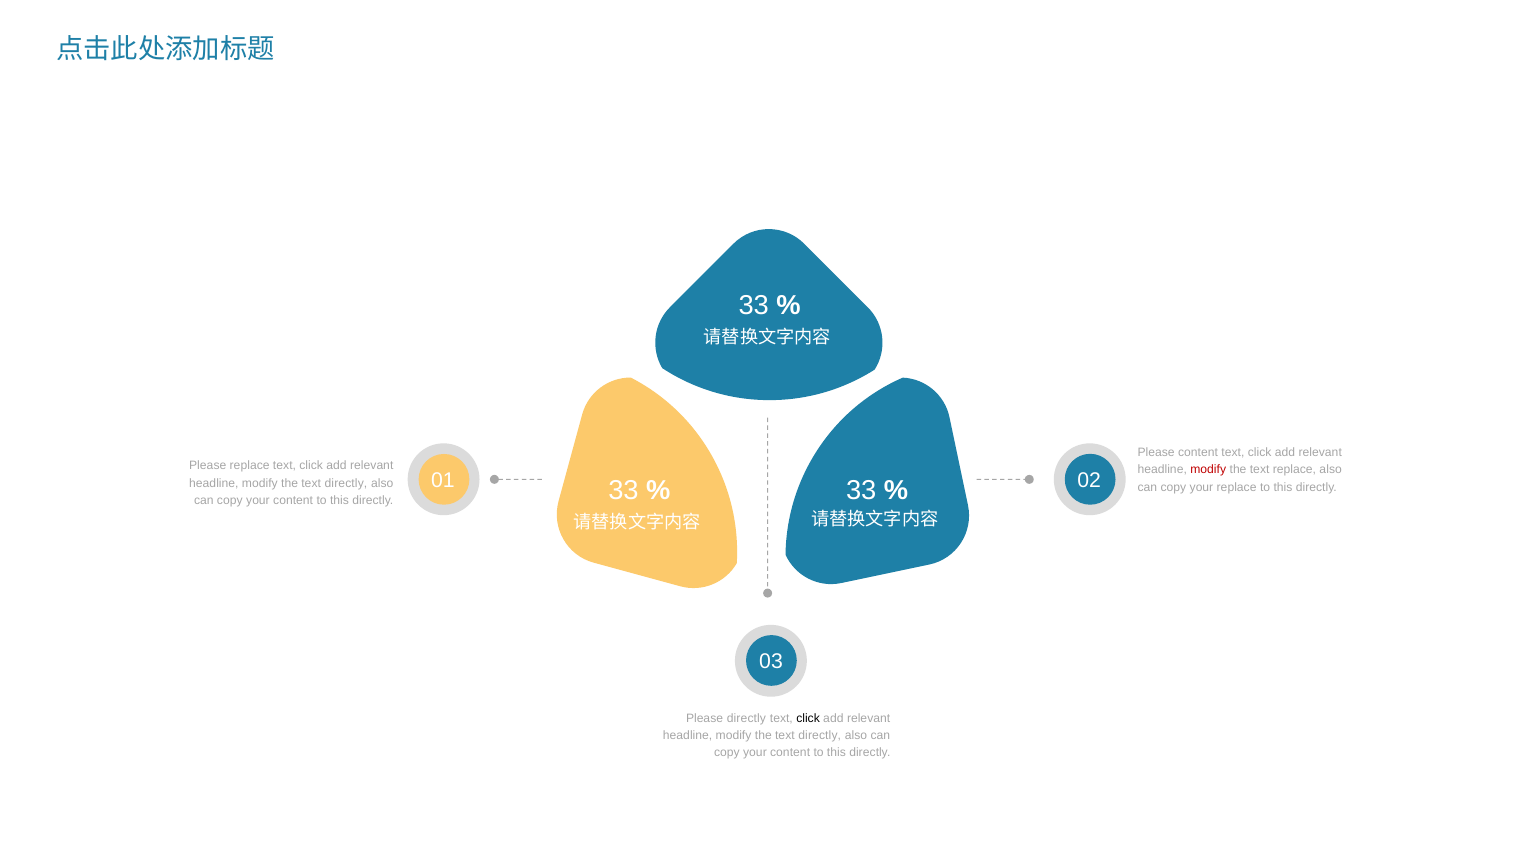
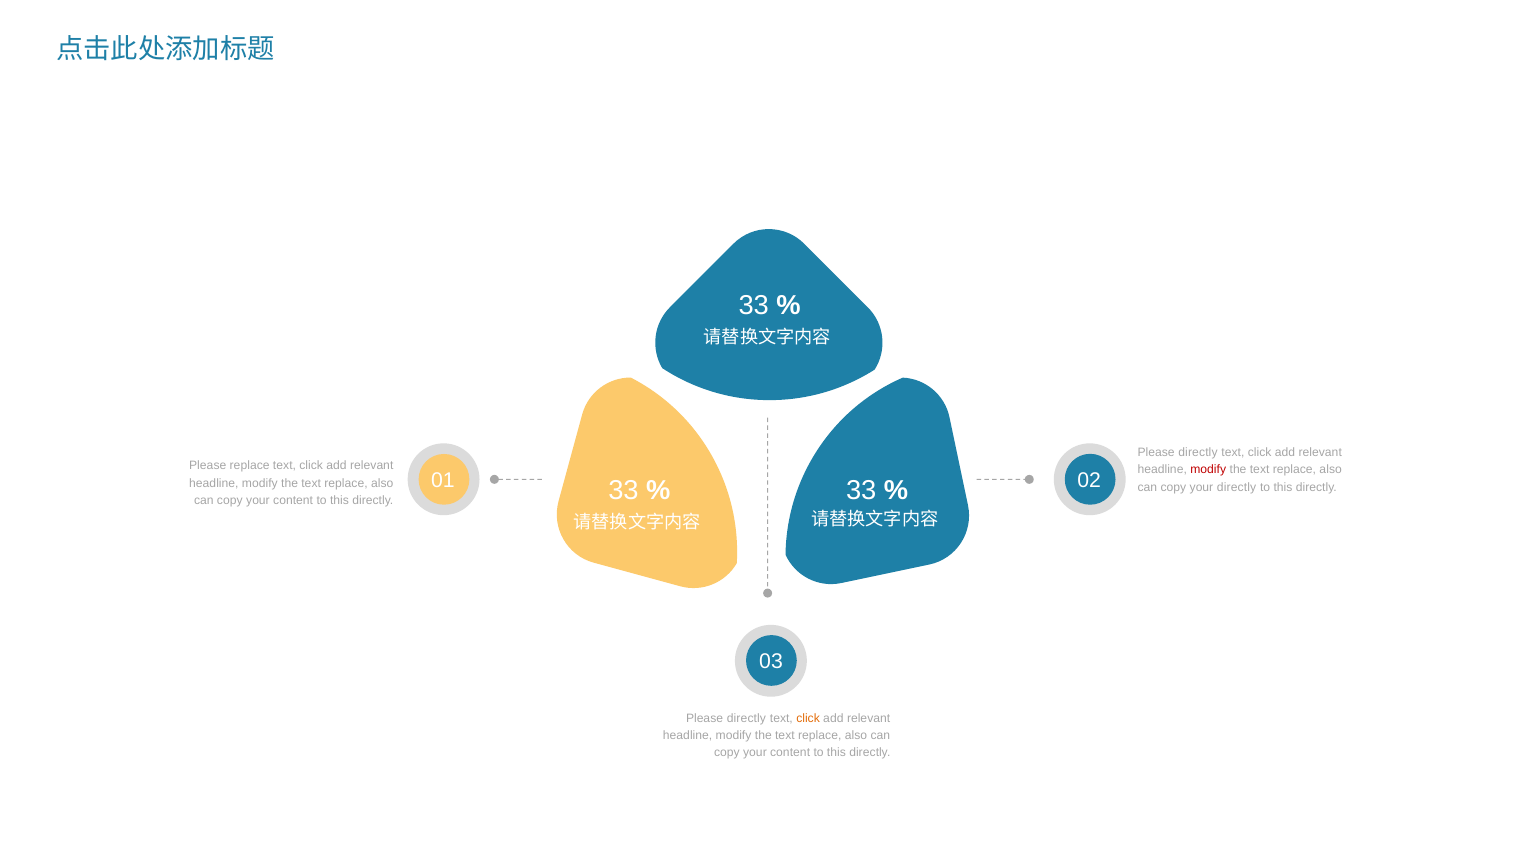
content at (1198, 452): content -> directly
directly at (346, 483): directly -> replace
your replace: replace -> directly
click at (808, 718) colour: black -> orange
directly at (820, 735): directly -> replace
